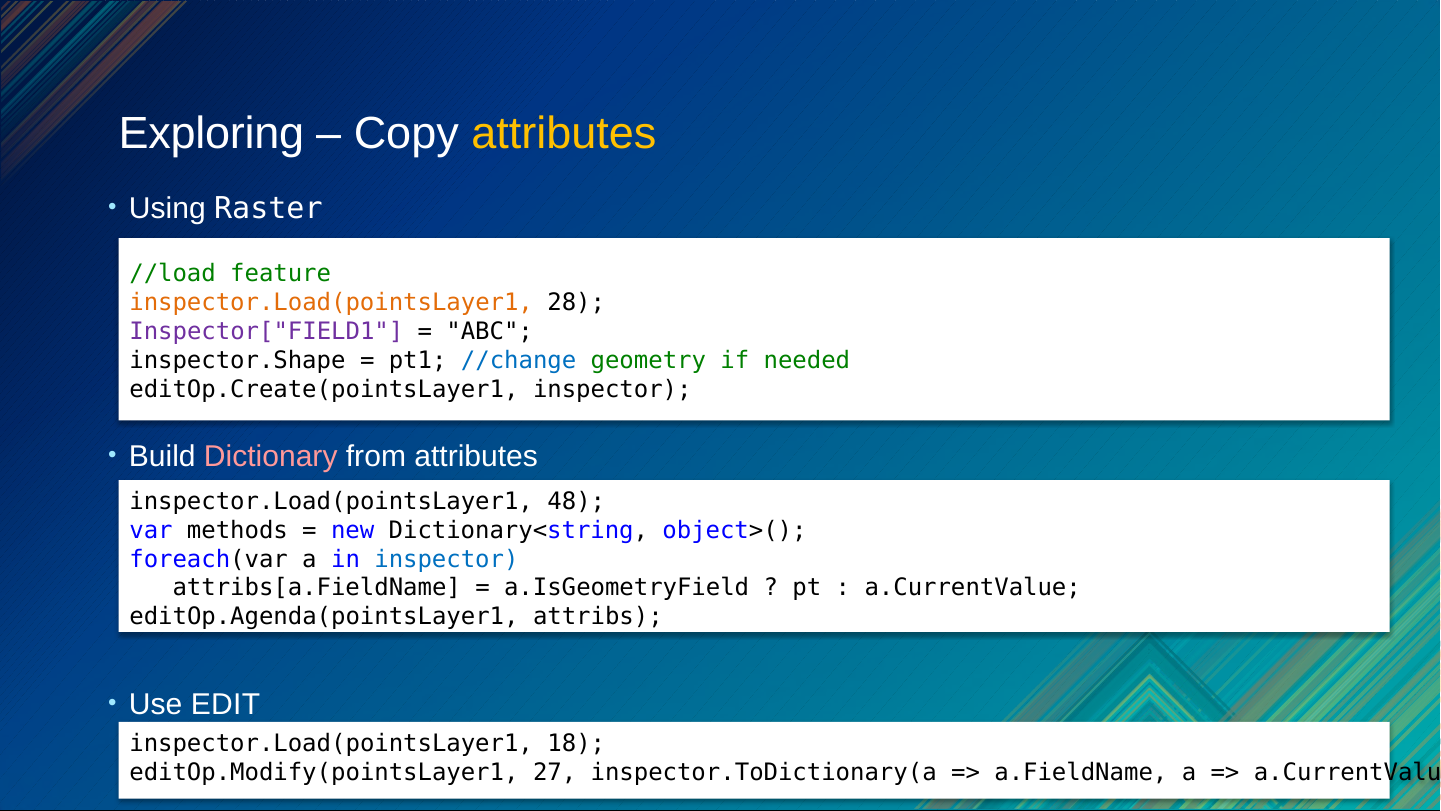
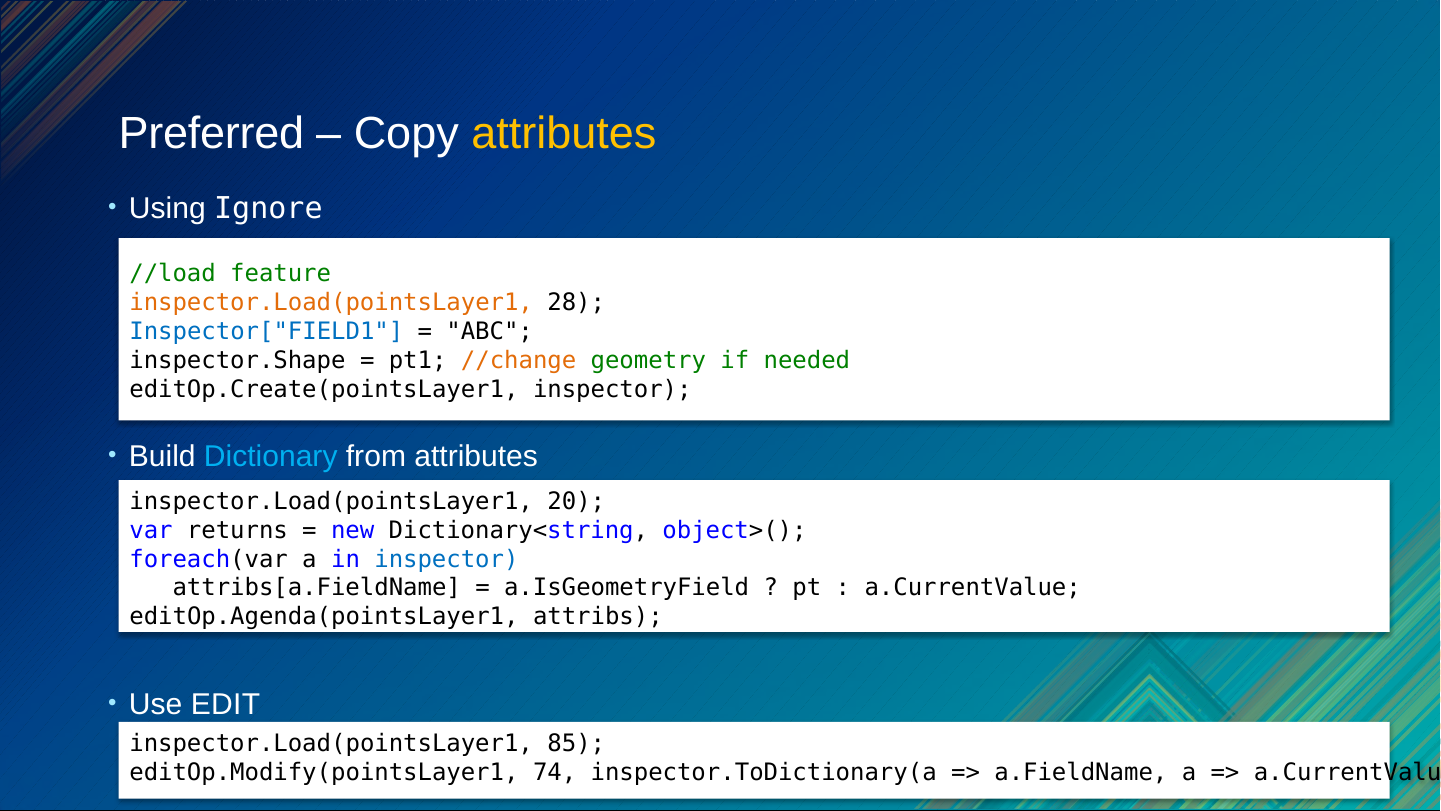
Exploring: Exploring -> Preferred
Raster: Raster -> Ignore
Inspector["FIELD1 colour: purple -> blue
//change colour: blue -> orange
Dictionary colour: pink -> light blue
48: 48 -> 20
methods: methods -> returns
18: 18 -> 85
27: 27 -> 74
